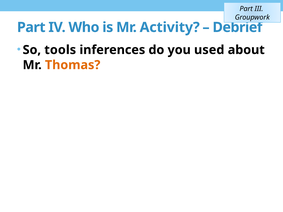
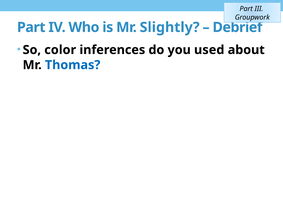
Activity: Activity -> Slightly
tools: tools -> color
Thomas colour: orange -> blue
